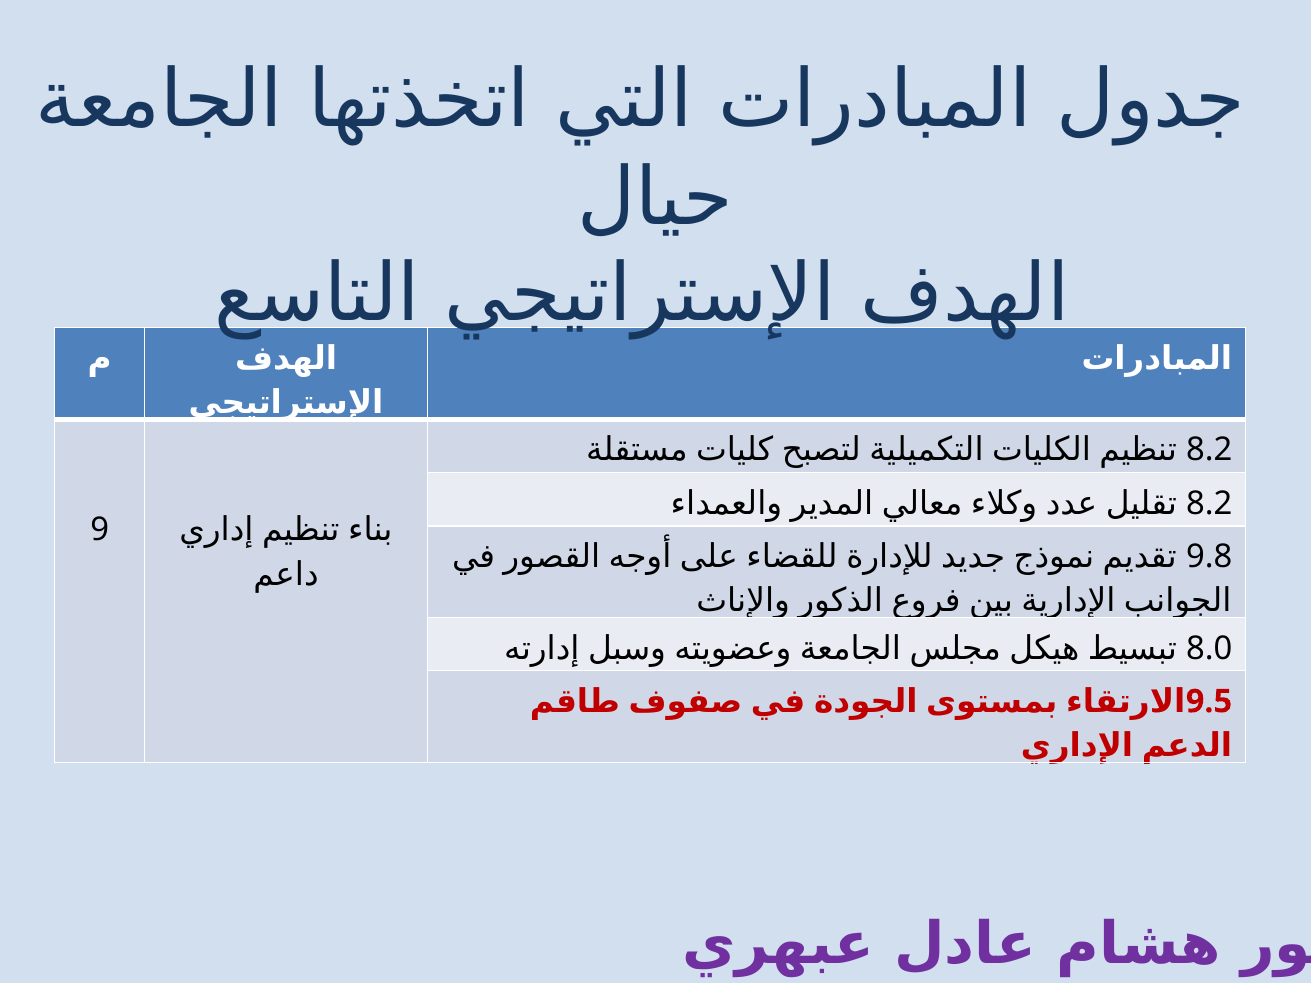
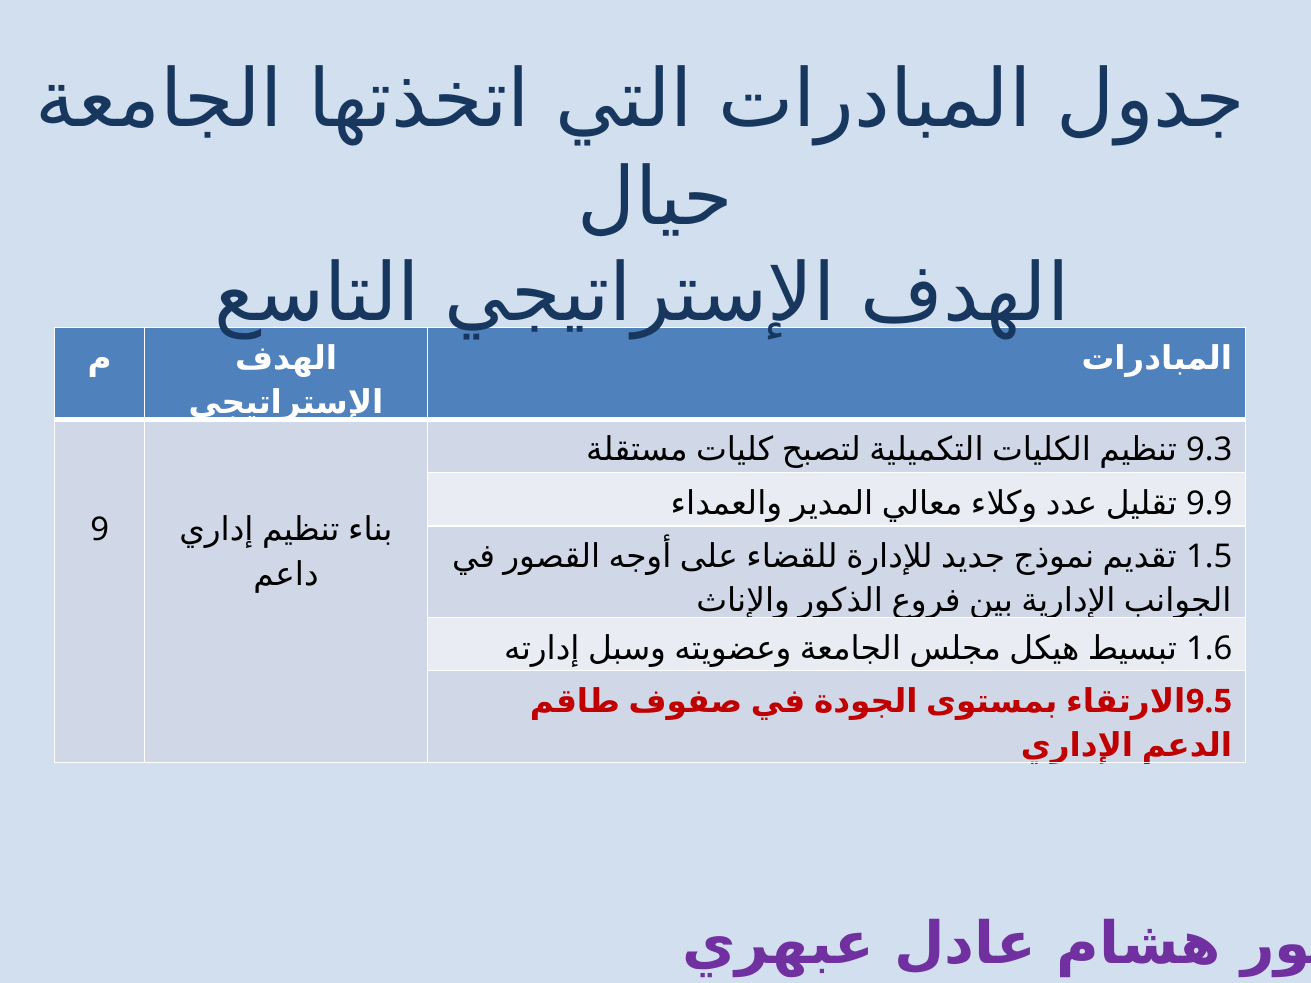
8.2 at (1209, 450): 8.2 -> 9.3
8.2 at (1209, 503): 8.2 -> 9.9
9.8: 9.8 -> 1.5
8.0: 8.0 -> 1.6
